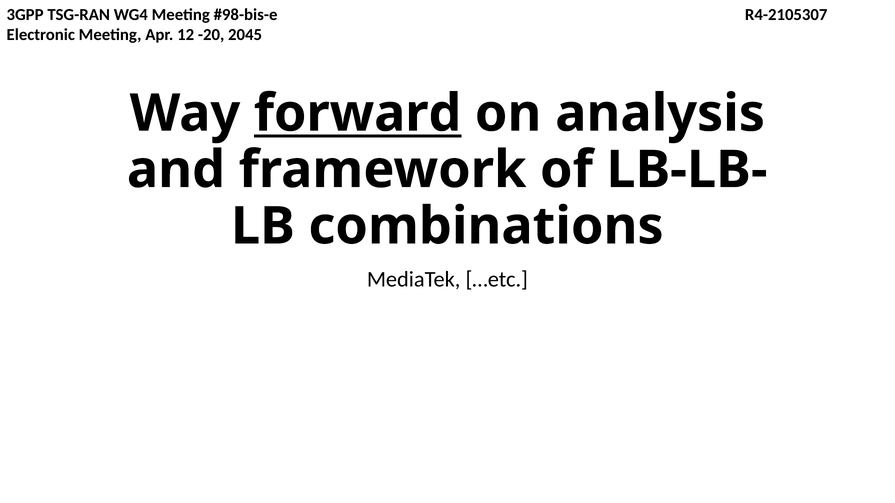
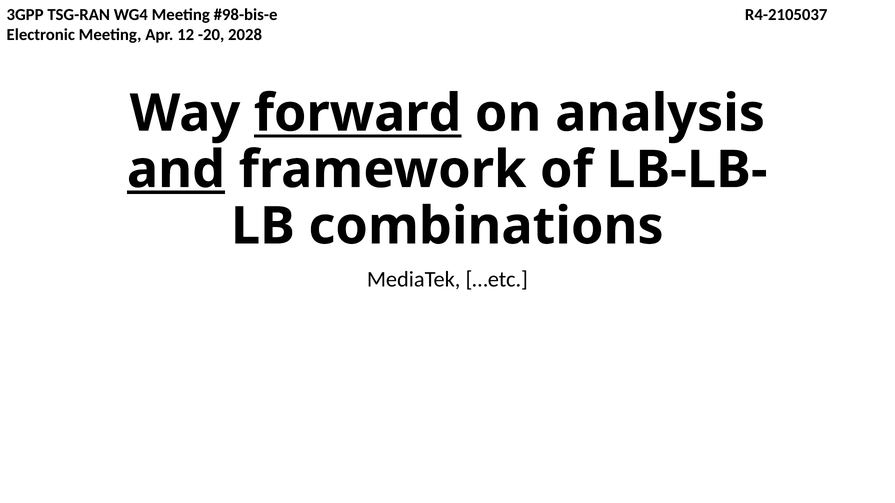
R4-2105307: R4-2105307 -> R4-2105037
2045: 2045 -> 2028
and underline: none -> present
